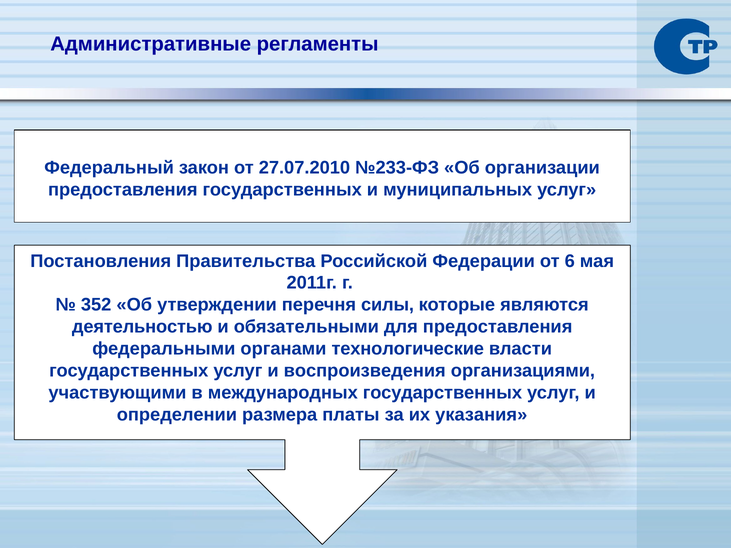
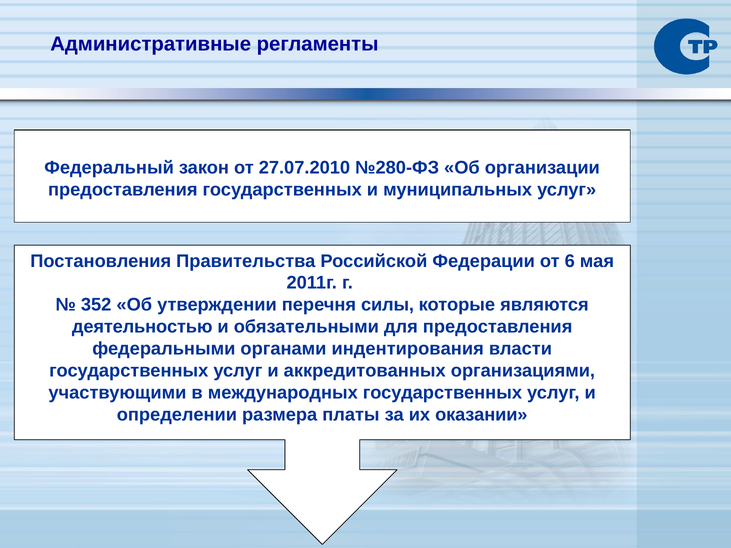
№233-ФЗ: №233-ФЗ -> №280-ФЗ
технологические: технологические -> индентирования
воспроизведения: воспроизведения -> аккредитованных
указания: указания -> оказании
